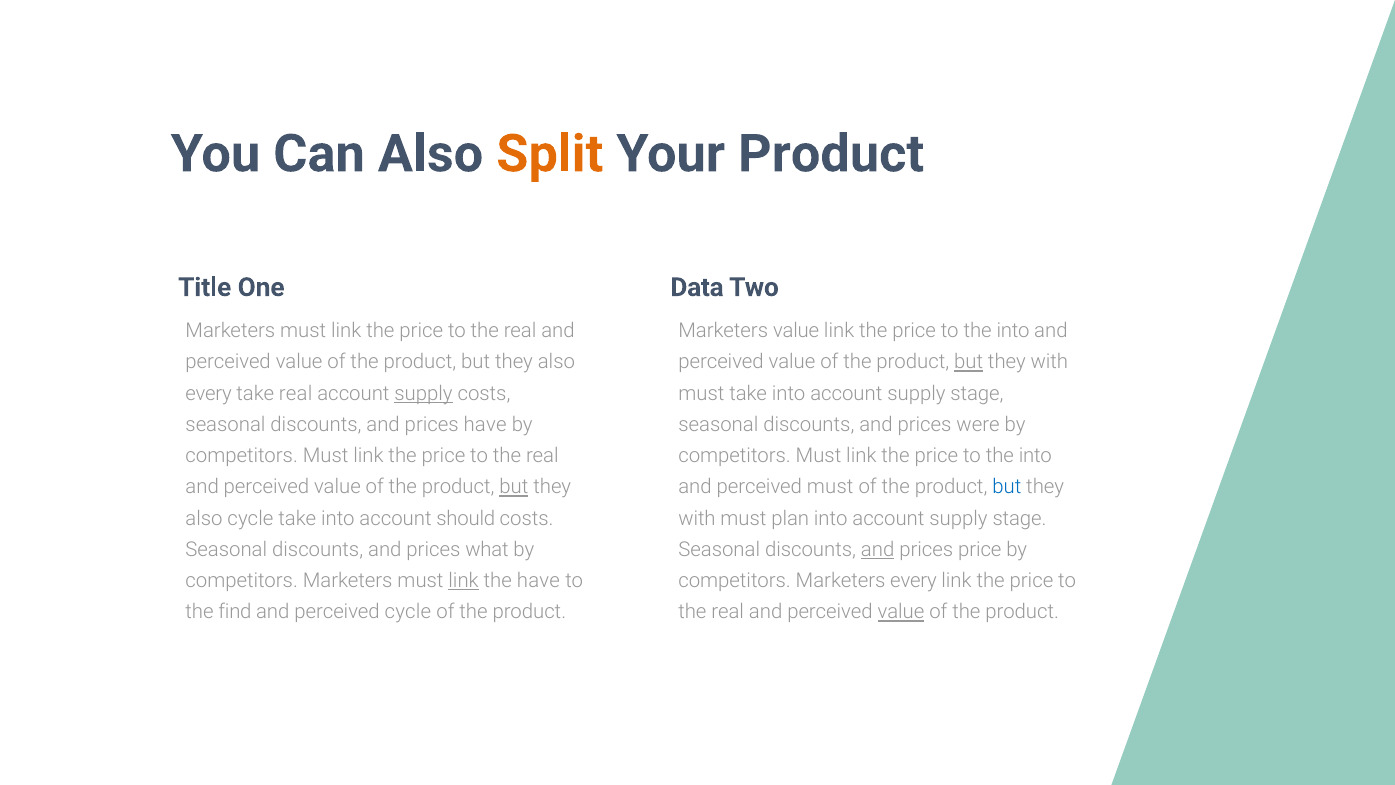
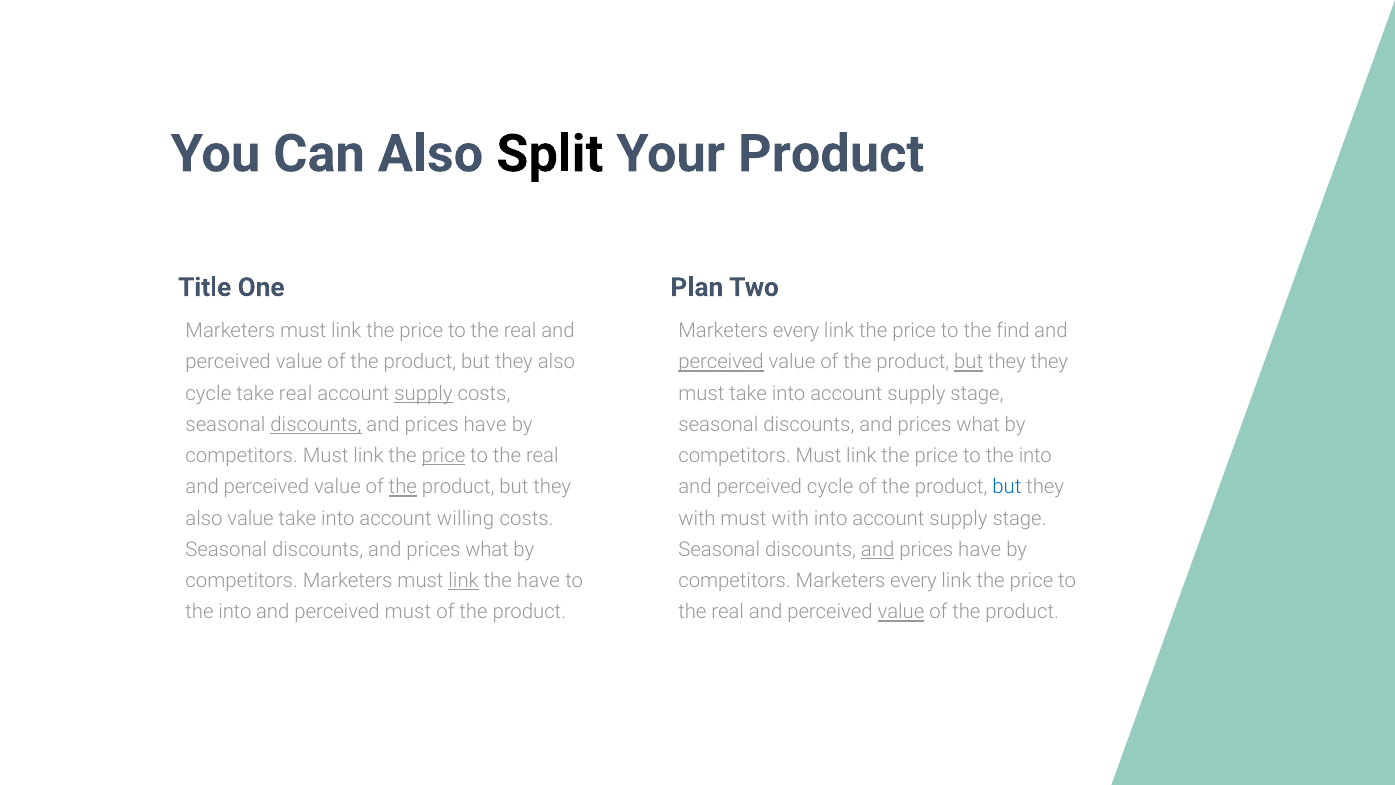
Split colour: orange -> black
Data: Data -> Plan
value at (796, 331): value -> every
into at (1013, 331): into -> find
perceived at (721, 362) underline: none -> present
with at (1049, 362): with -> they
every at (209, 393): every -> cycle
discounts at (316, 425) underline: none -> present
were at (978, 425): were -> what
price at (443, 456) underline: none -> present
the at (403, 487) underline: none -> present
but at (514, 487) underline: present -> none
perceived must: must -> cycle
also cycle: cycle -> value
should: should -> willing
must plan: plan -> with
price at (980, 550): price -> have
find at (235, 612): find -> into
perceived cycle: cycle -> must
